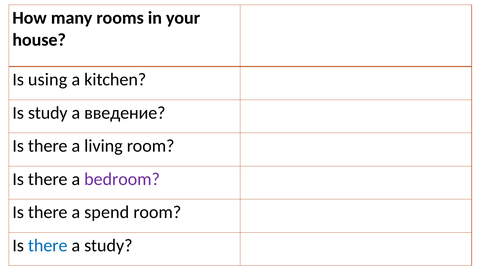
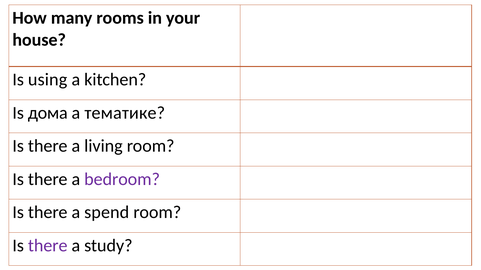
Is study: study -> дома
введение: введение -> тематике
there at (48, 246) colour: blue -> purple
